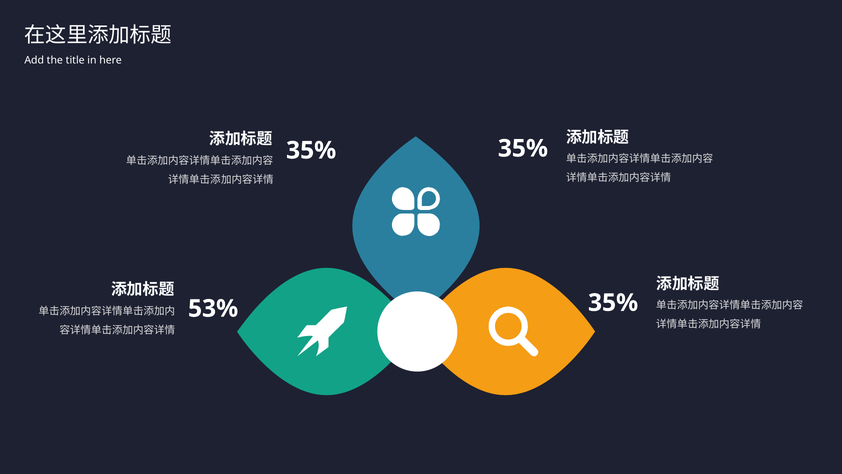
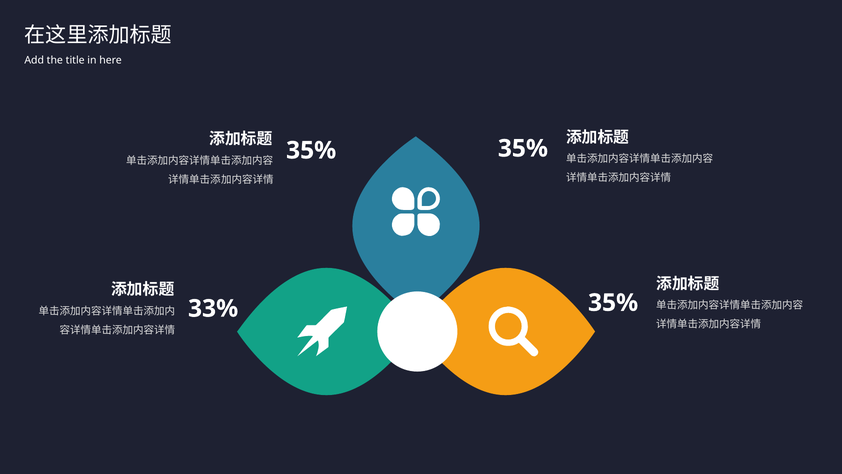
53%: 53% -> 33%
